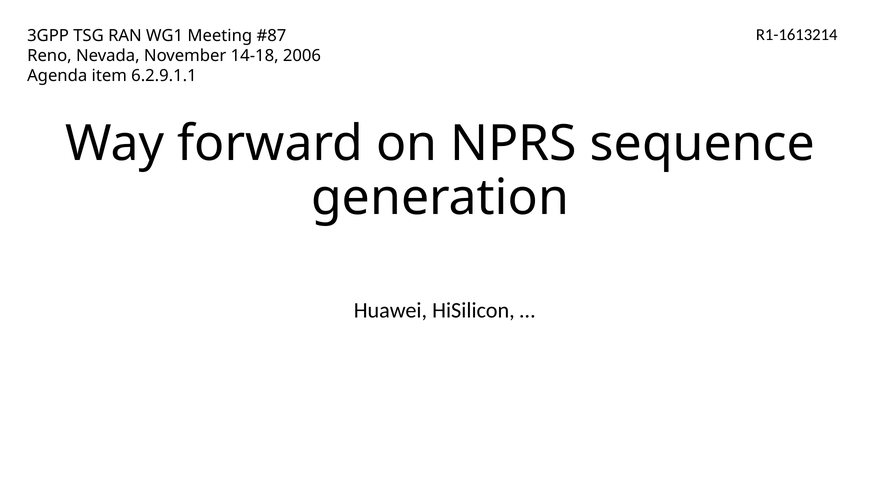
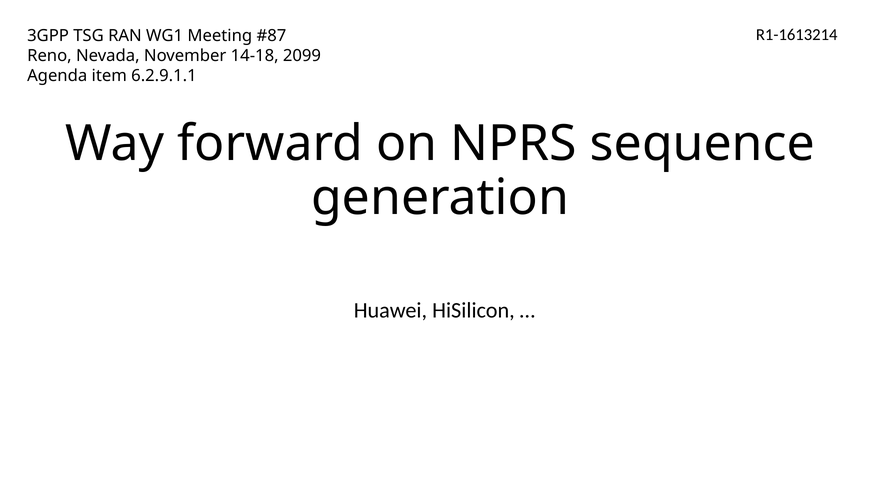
2006: 2006 -> 2099
